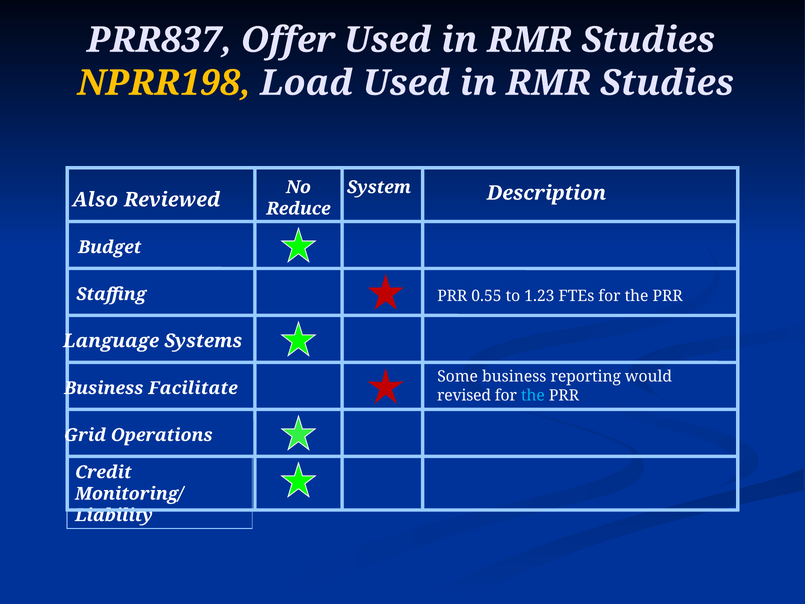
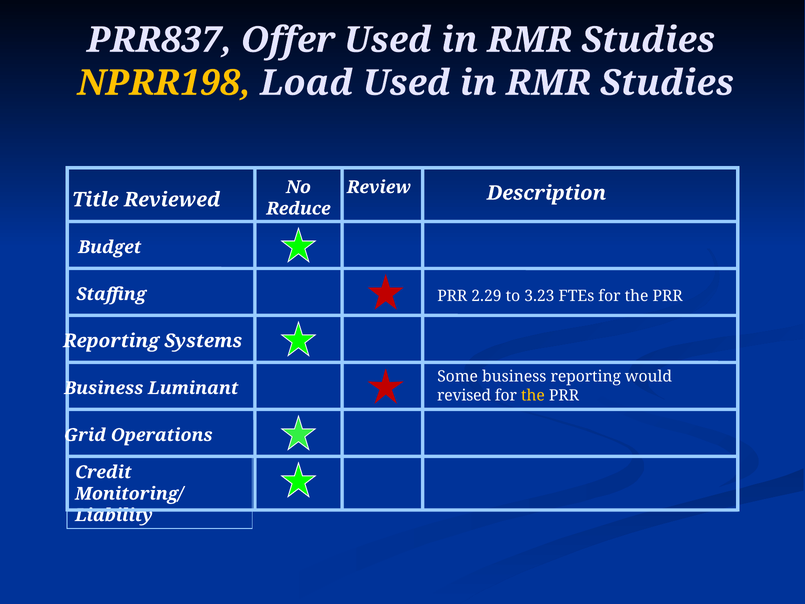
System: System -> Review
Also: Also -> Title
0.55: 0.55 -> 2.29
1.23: 1.23 -> 3.23
Language at (111, 341): Language -> Reporting
Facilitate: Facilitate -> Luminant
the at (533, 395) colour: light blue -> yellow
